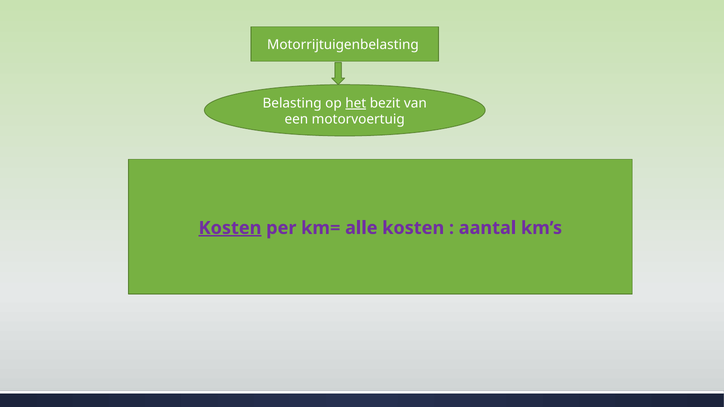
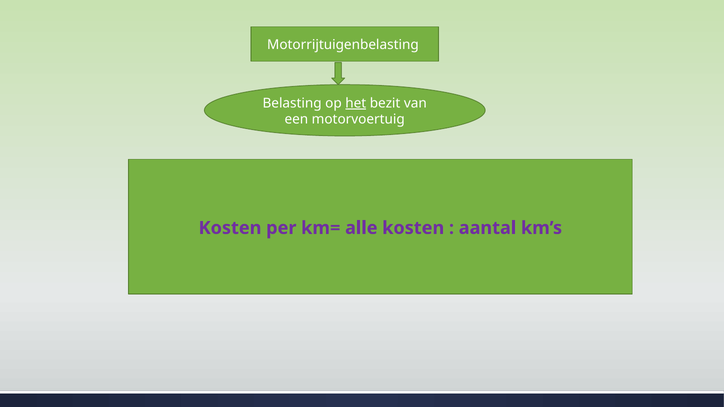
Kosten at (230, 228) underline: present -> none
